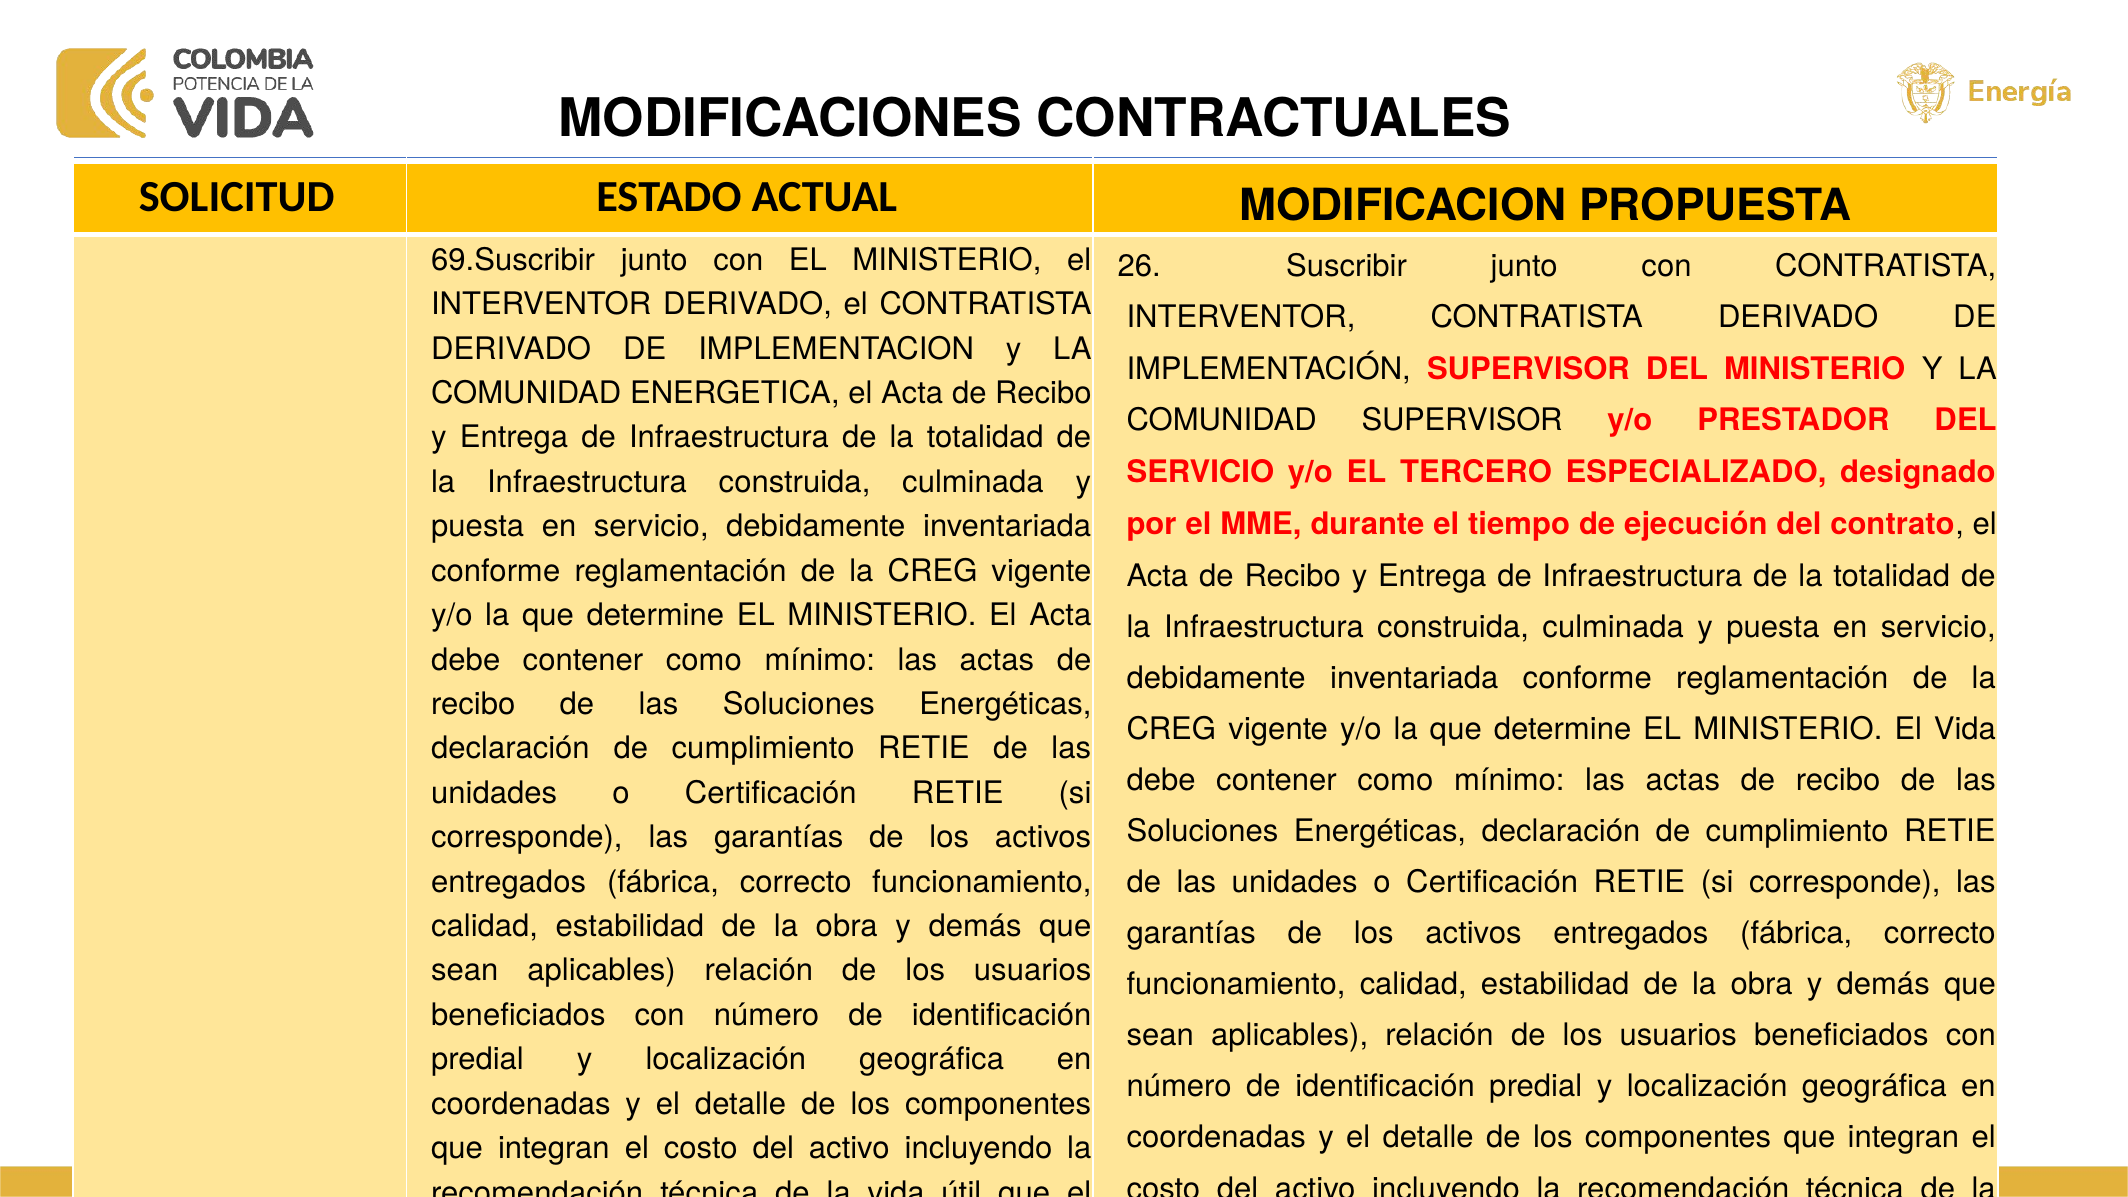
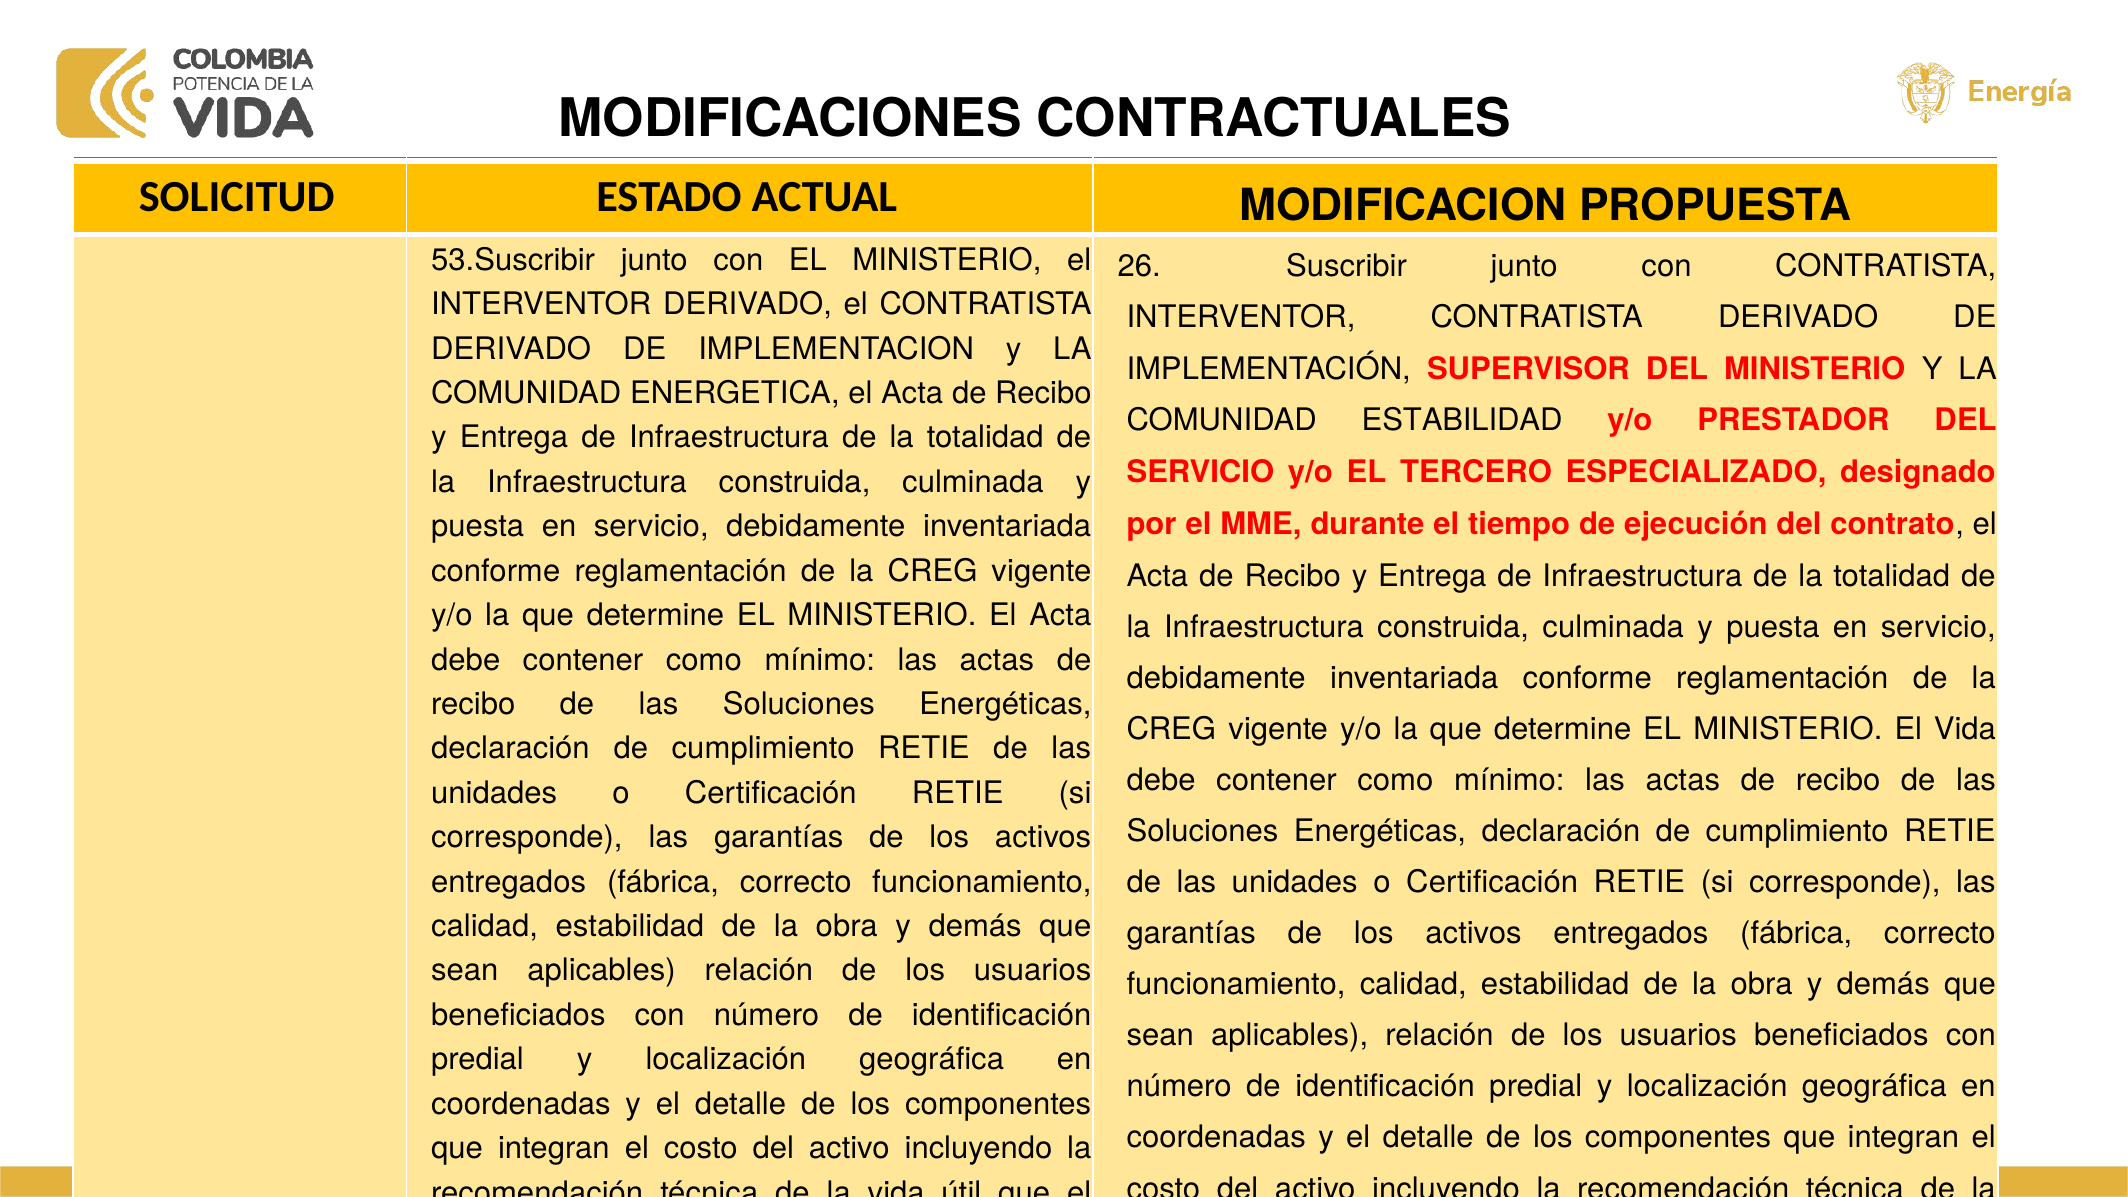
69.Suscribir: 69.Suscribir -> 53.Suscribir
COMUNIDAD SUPERVISOR: SUPERVISOR -> ESTABILIDAD
